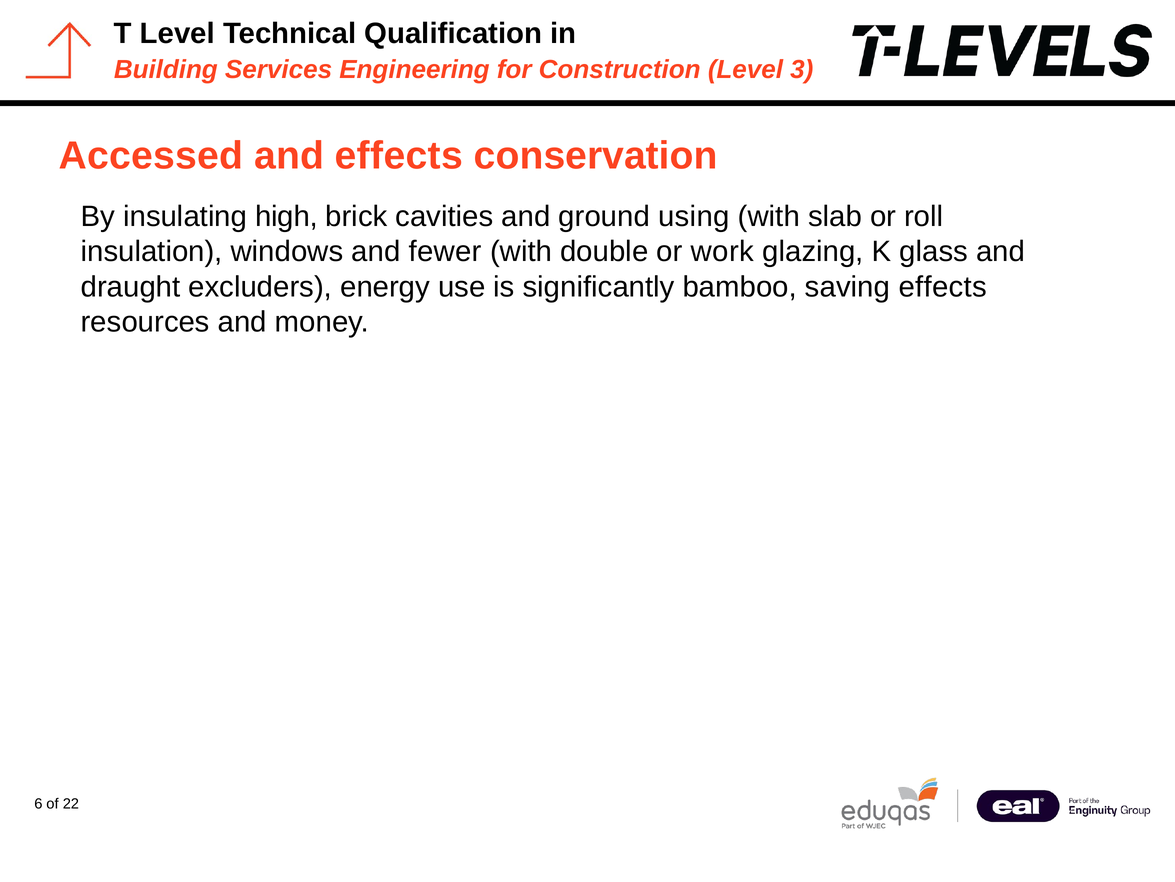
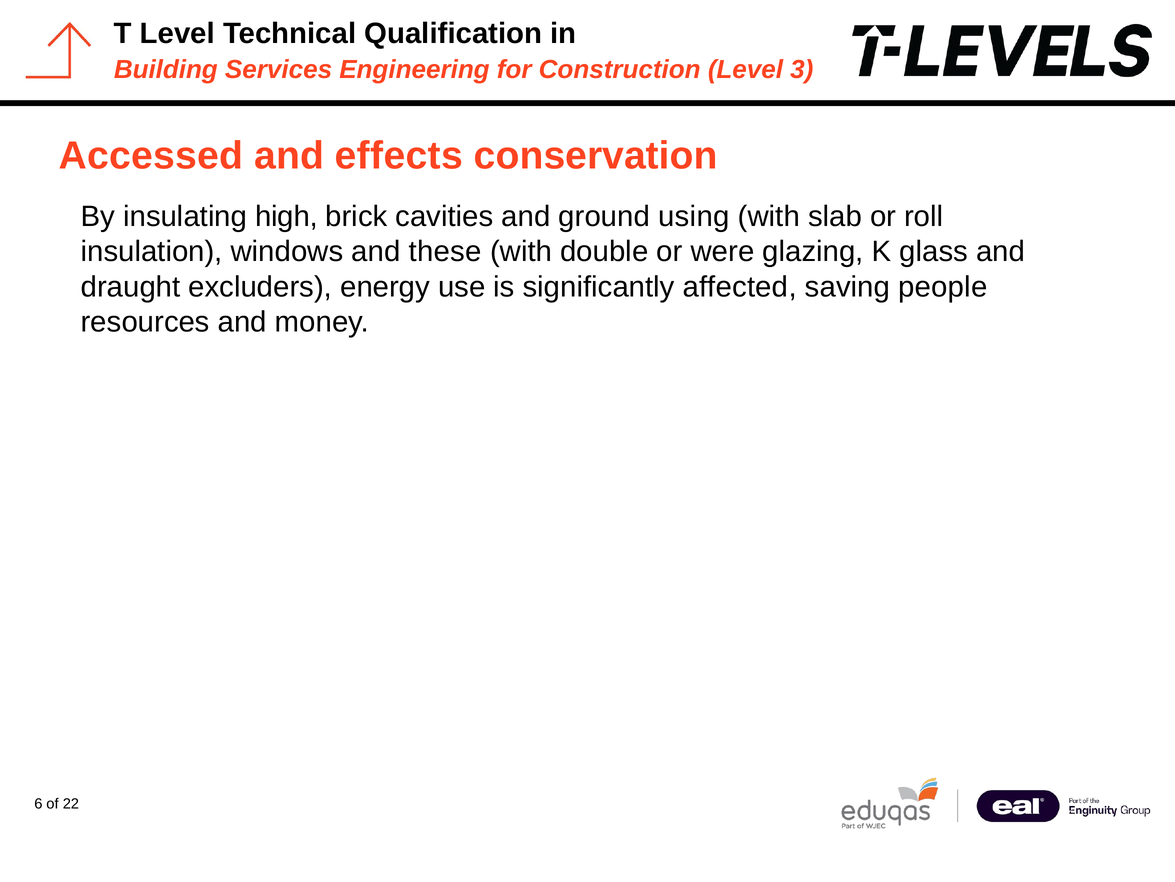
fewer: fewer -> these
work: work -> were
bamboo: bamboo -> affected
saving effects: effects -> people
